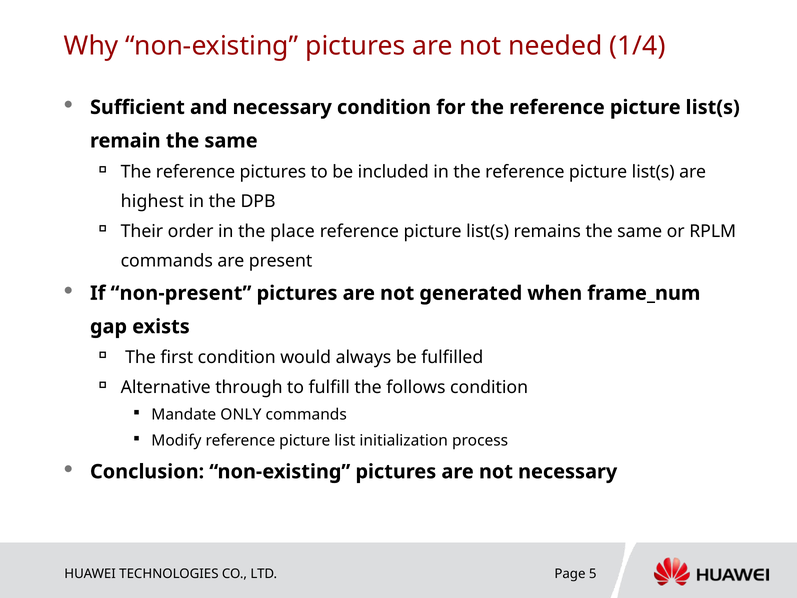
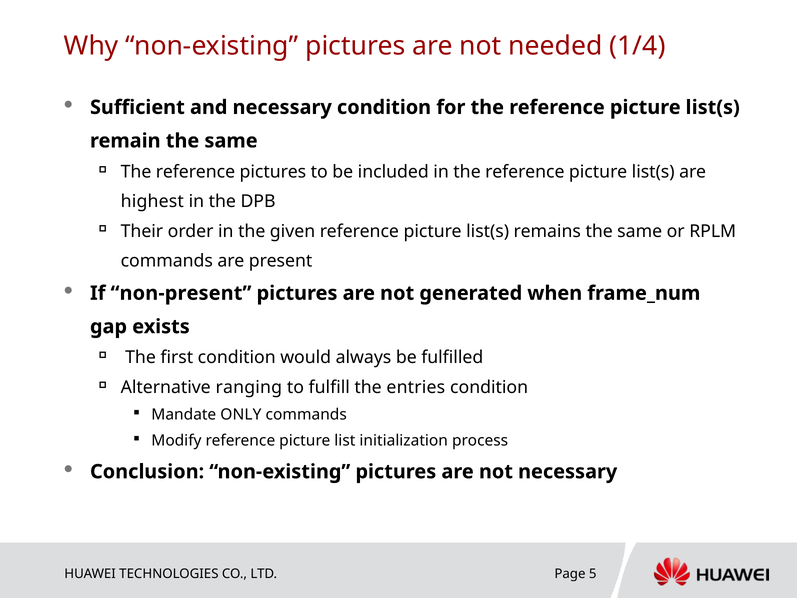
place: place -> given
through: through -> ranging
follows: follows -> entries
